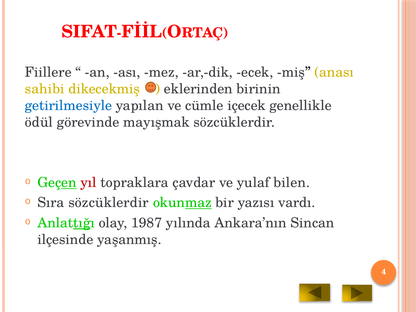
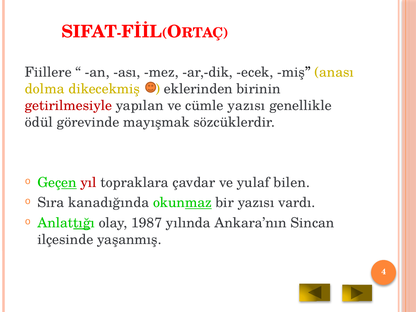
sahibi: sahibi -> dolma
getirilmesiyle colour: blue -> red
cümle içecek: içecek -> yazısı
Sıra sözcüklerdir: sözcüklerdir -> kanadığında
